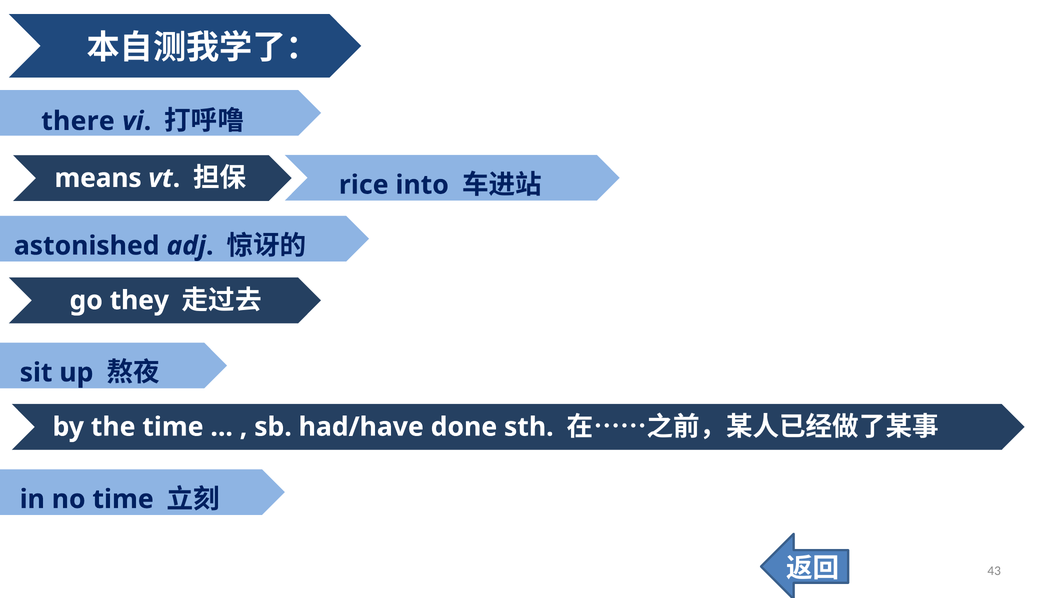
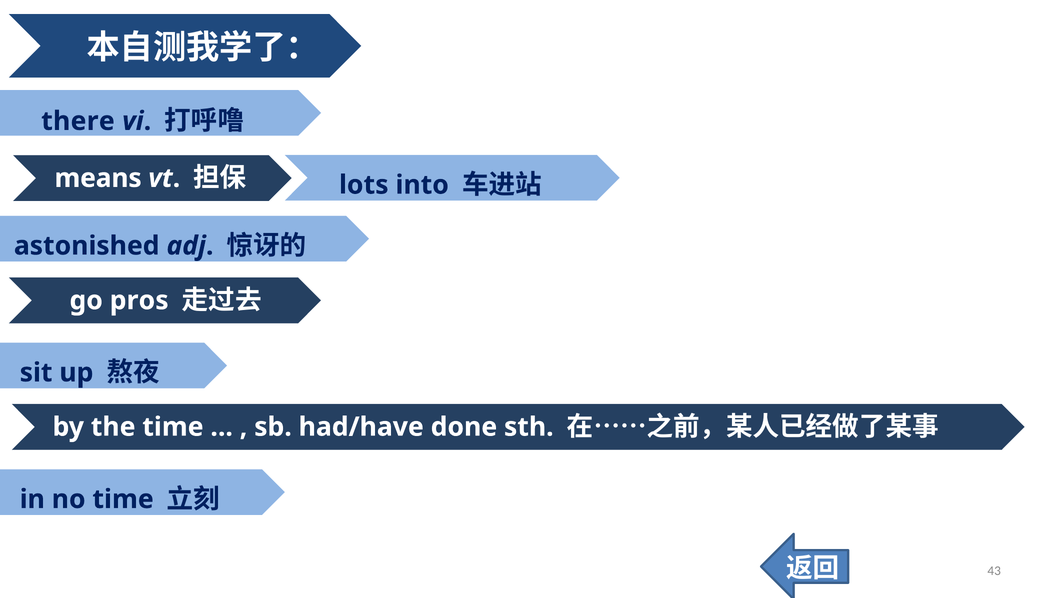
rice: rice -> lots
they: they -> pros
